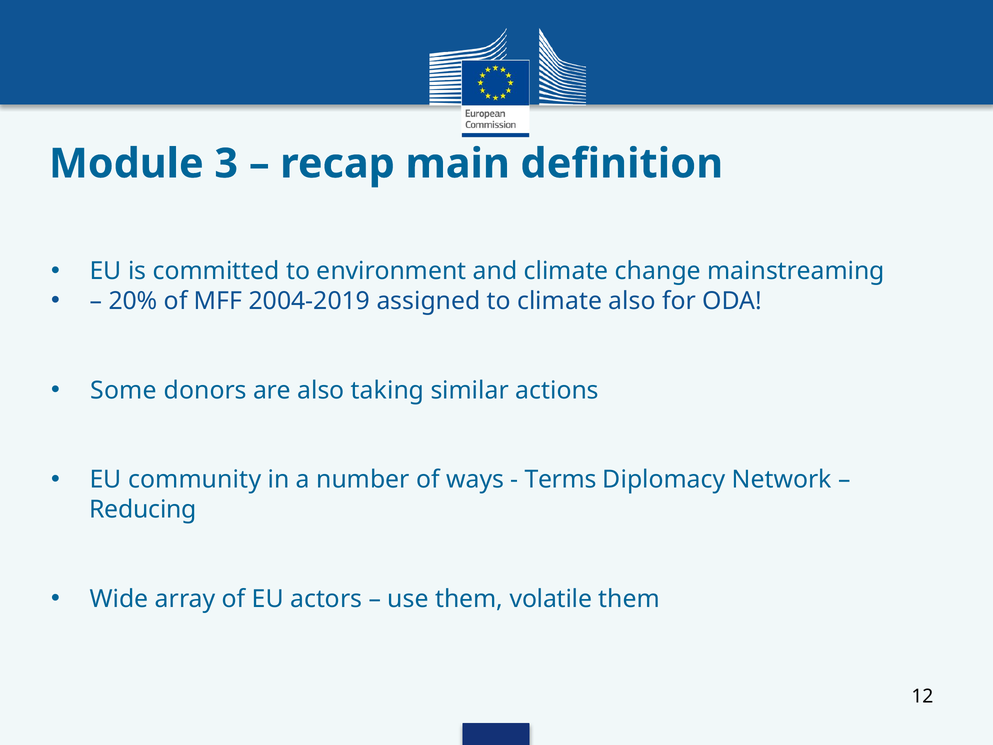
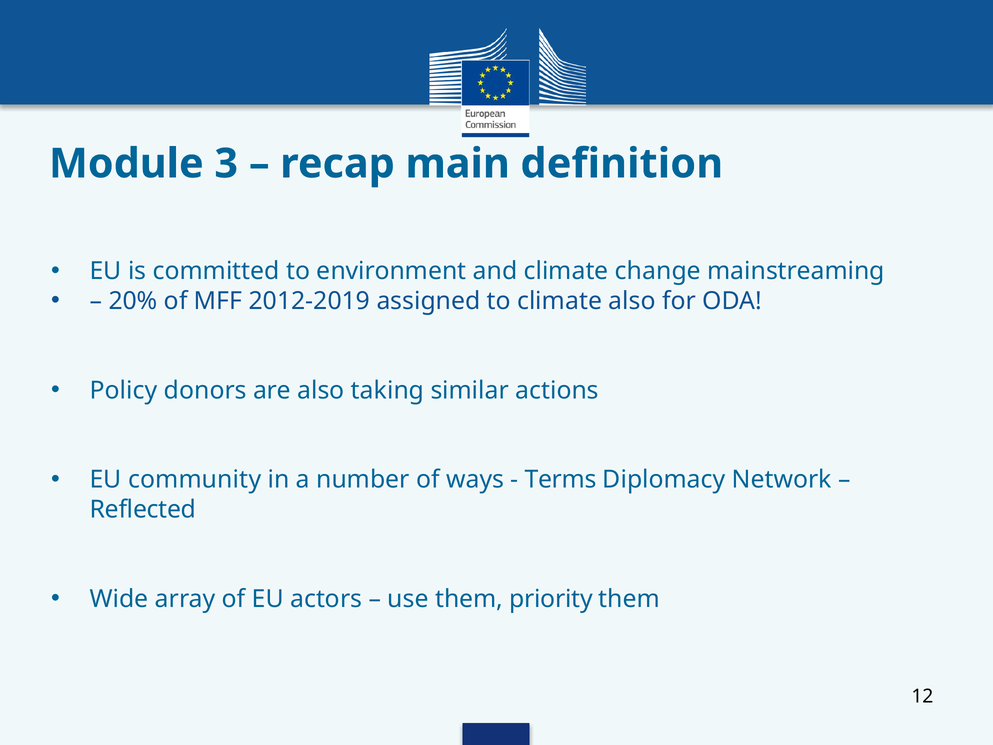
2004-2019: 2004-2019 -> 2012-2019
Some: Some -> Policy
Reducing: Reducing -> Reflected
volatile: volatile -> priority
